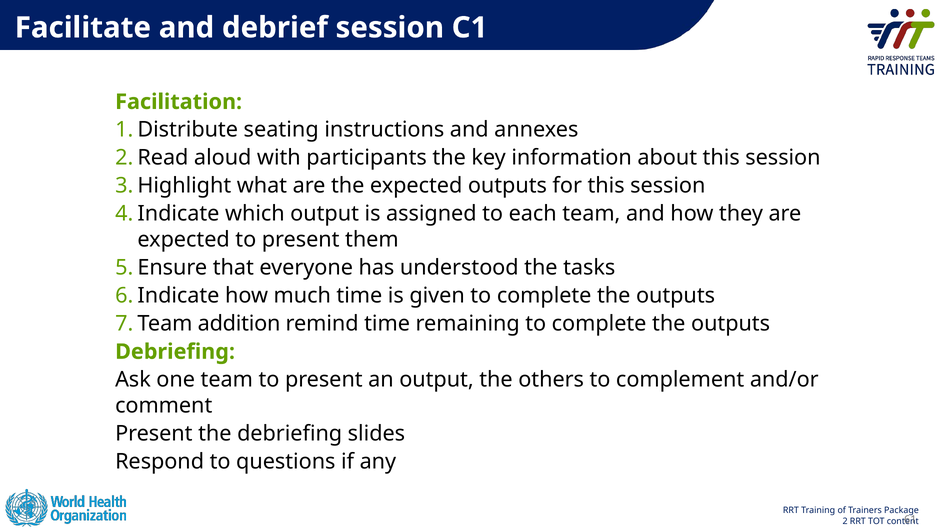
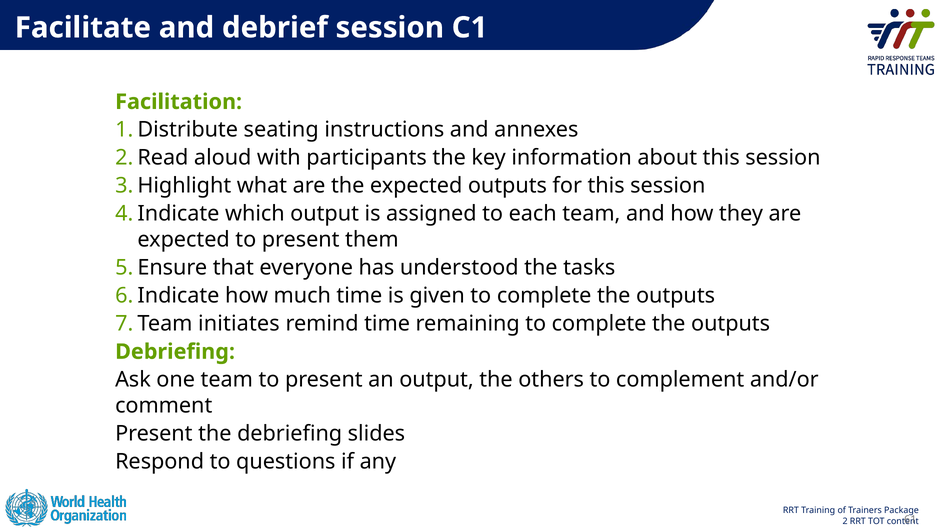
addition: addition -> initiates
